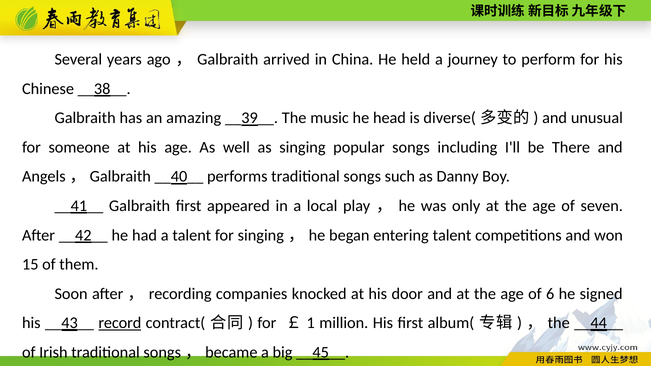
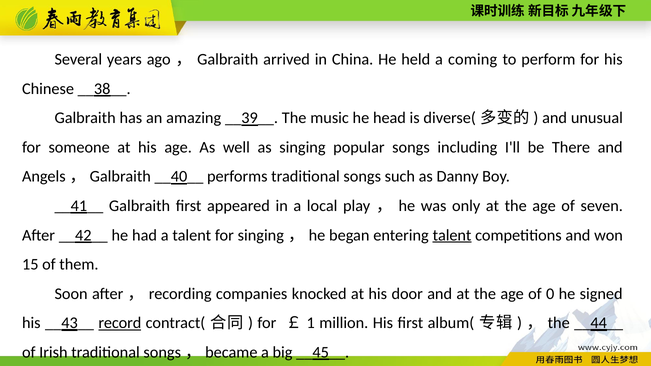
journey: journey -> coming
talent at (452, 235) underline: none -> present
6: 6 -> 0
